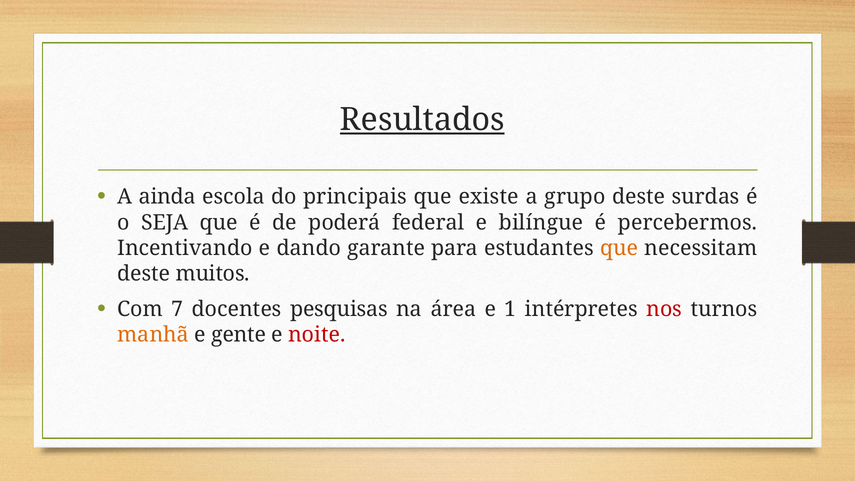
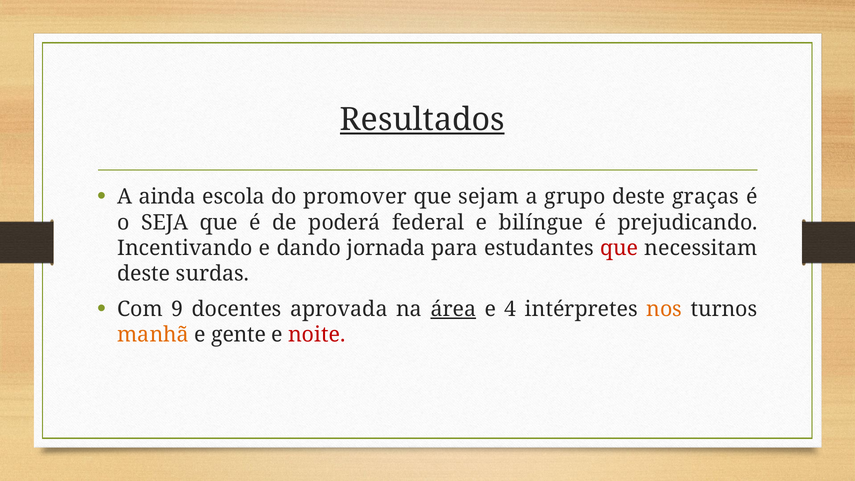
principais: principais -> promover
existe: existe -> sejam
surdas: surdas -> graças
percebermos: percebermos -> prejudicando
garante: garante -> jornada
que at (619, 248) colour: orange -> red
muitos: muitos -> surdas
7: 7 -> 9
pesquisas: pesquisas -> aprovada
área underline: none -> present
1: 1 -> 4
nos colour: red -> orange
